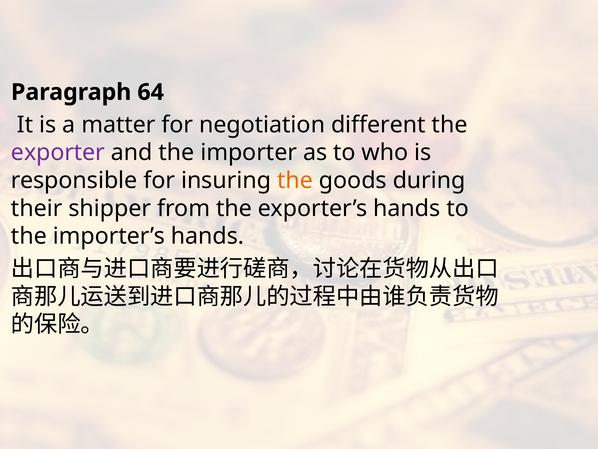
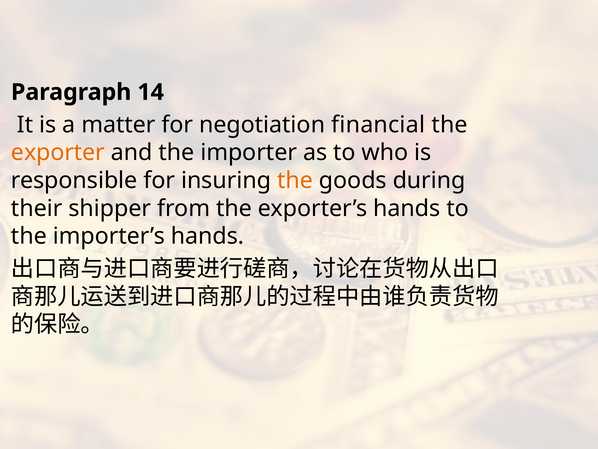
64: 64 -> 14
different: different -> financial
exporter colour: purple -> orange
